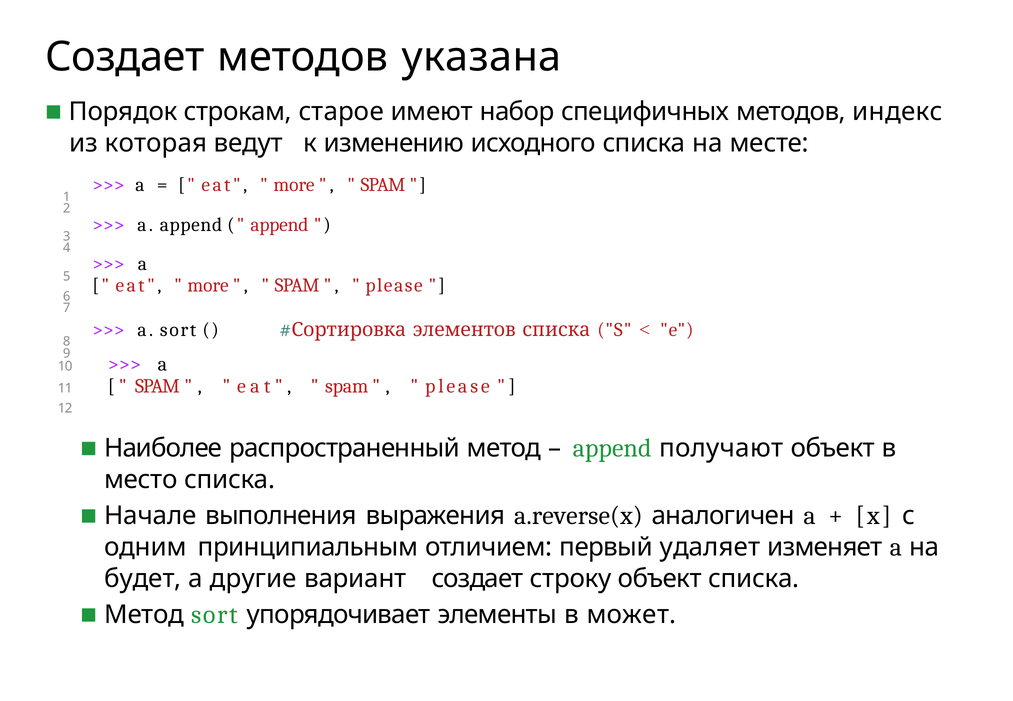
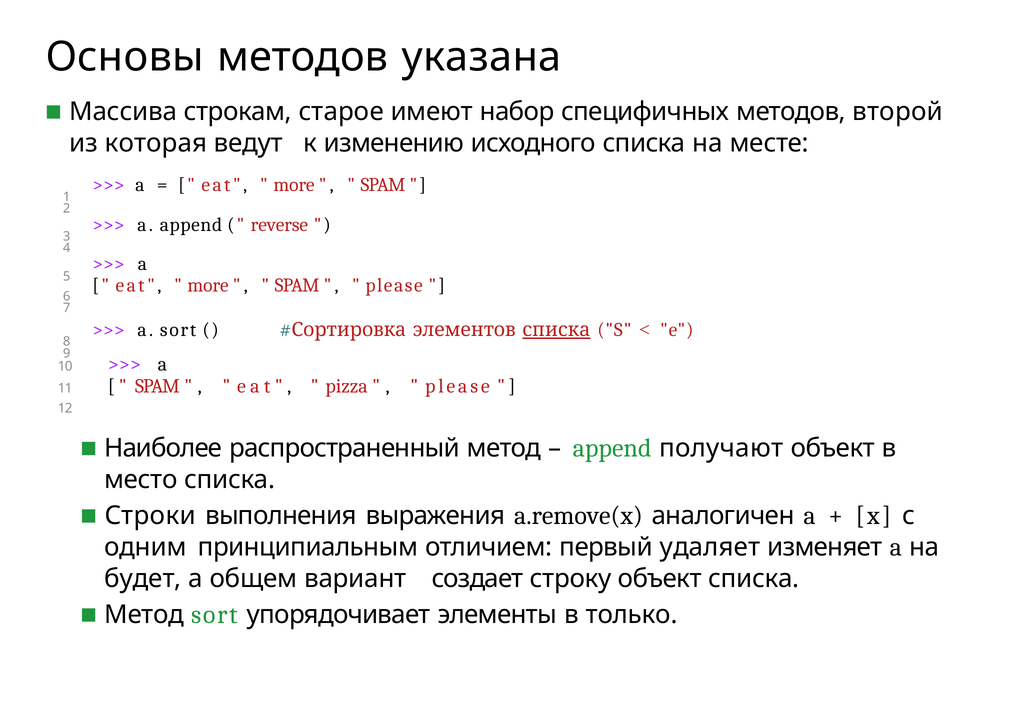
Создает at (125, 57): Создает -> Основы
Порядок: Порядок -> Массива
индекс: индекс -> второй
append at (279, 225): append -> reverse
списка at (556, 330) underline: none -> present
spam at (347, 386): spam -> pizza
Начале: Начале -> Строки
a.reverse(x: a.reverse(x -> a.remove(x
другие: другие -> общем
может: может -> только
